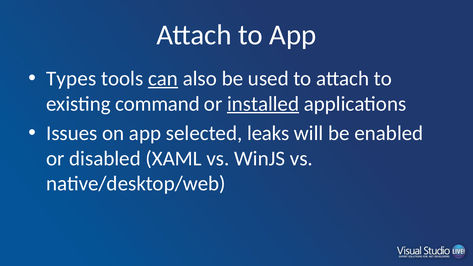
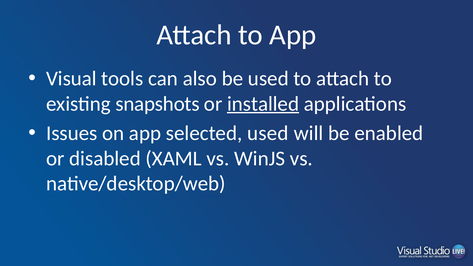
Types: Types -> Visual
can underline: present -> none
command: command -> snapshots
selected leaks: leaks -> used
